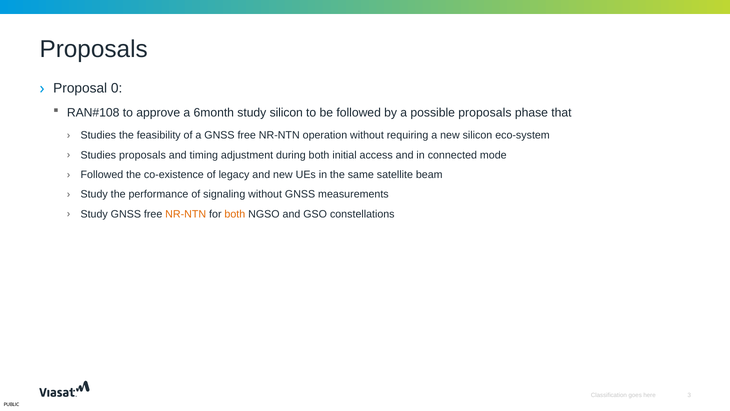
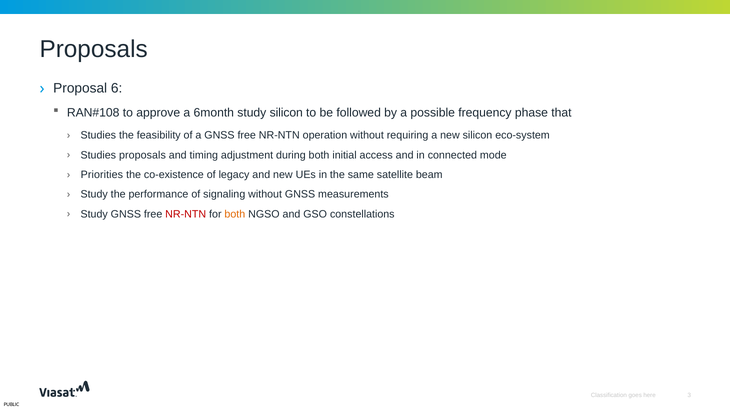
0: 0 -> 6
possible proposals: proposals -> frequency
Followed at (102, 175): Followed -> Priorities
NR-NTN at (186, 214) colour: orange -> red
